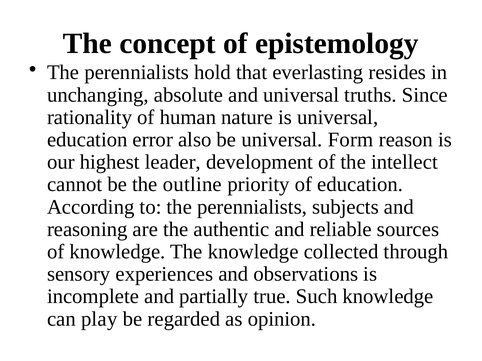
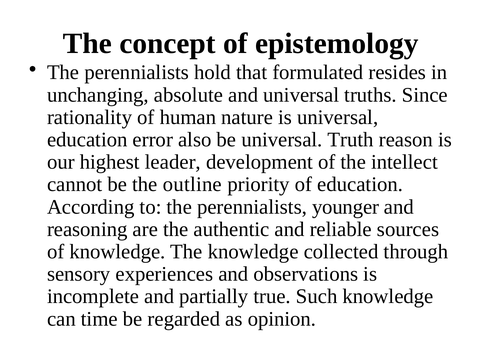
everlasting: everlasting -> formulated
Form: Form -> Truth
subjects: subjects -> younger
play: play -> time
